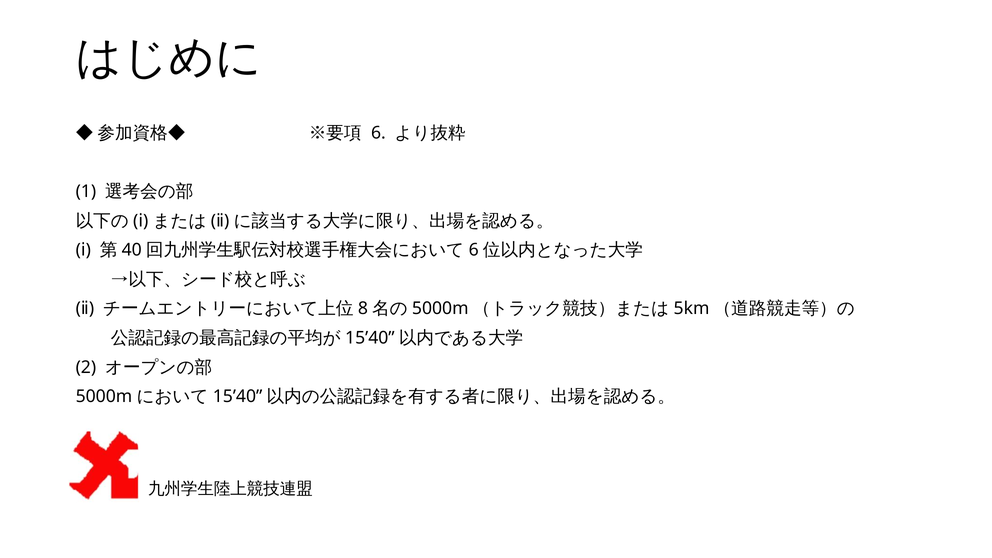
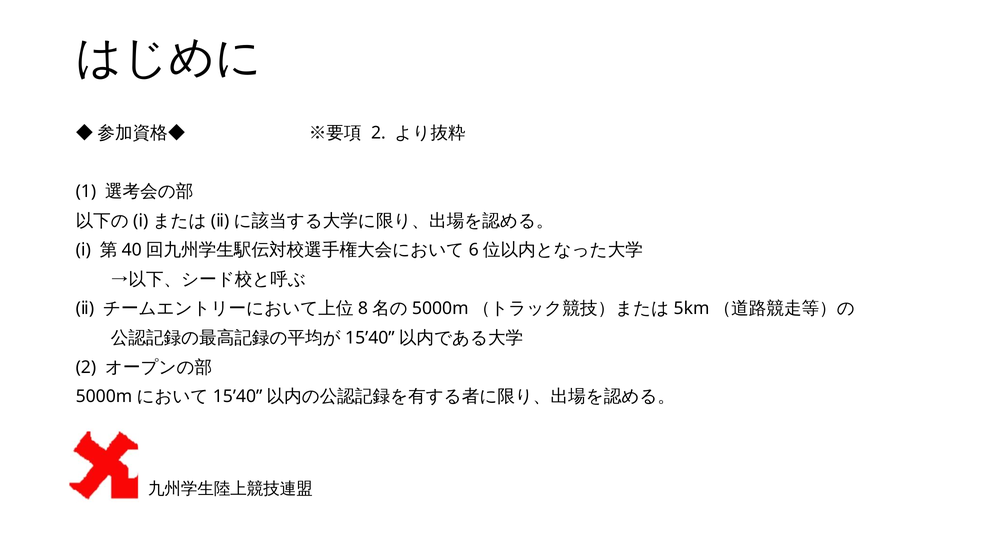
6 at (378, 133): 6 -> 2
